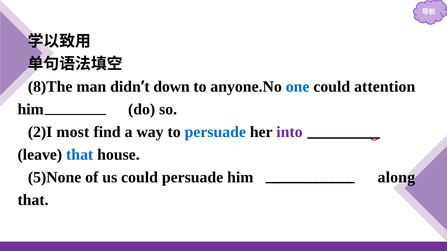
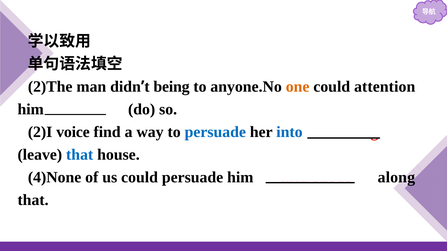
8)The: 8)The -> 2)The
down: down -> being
one colour: blue -> orange
most: most -> voice
into colour: purple -> blue
5)None: 5)None -> 4)None
